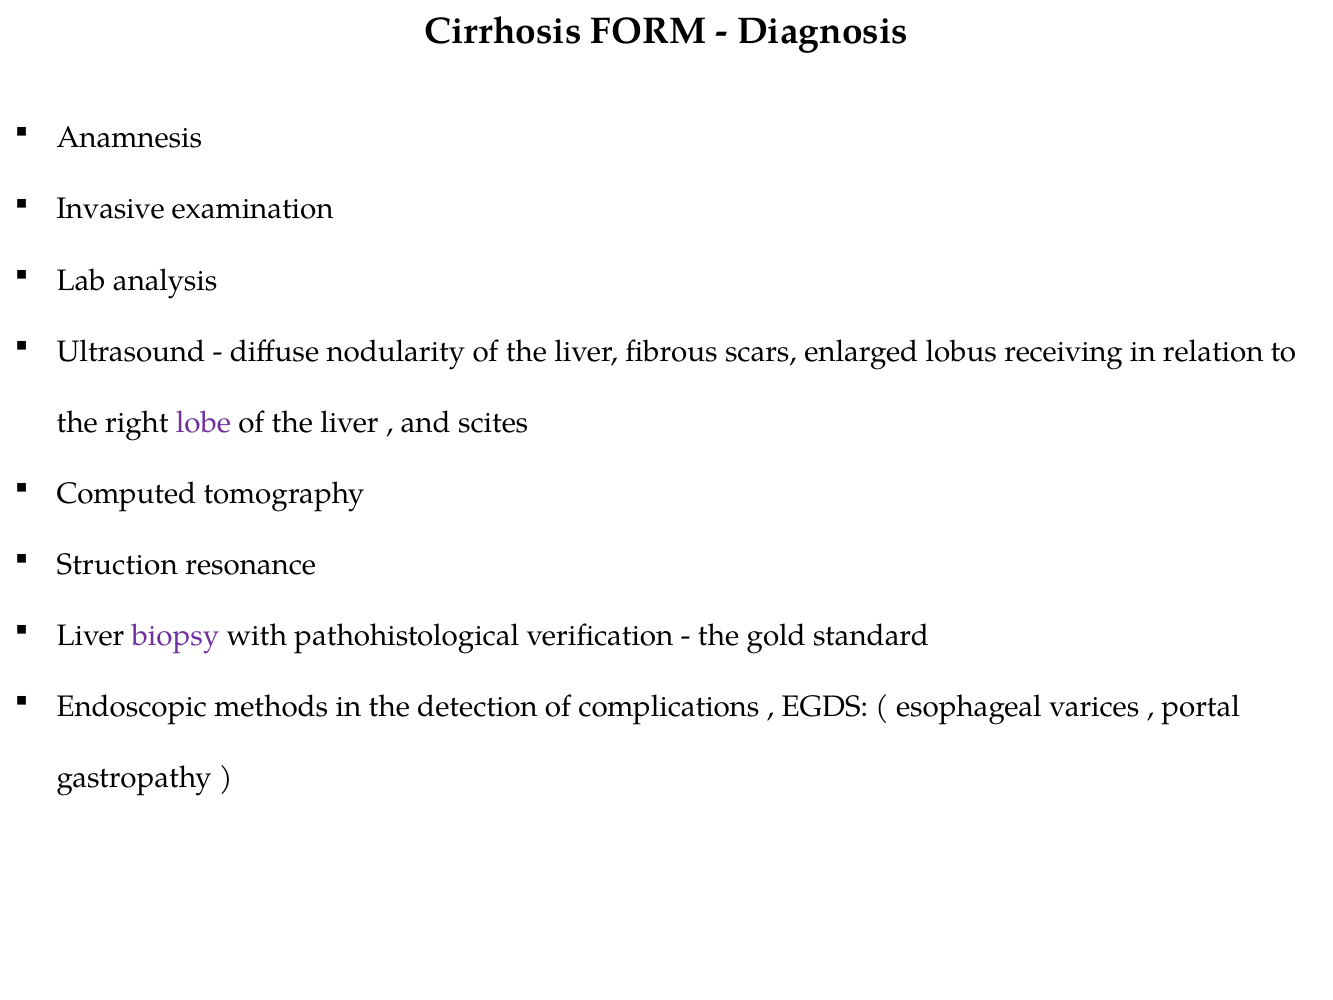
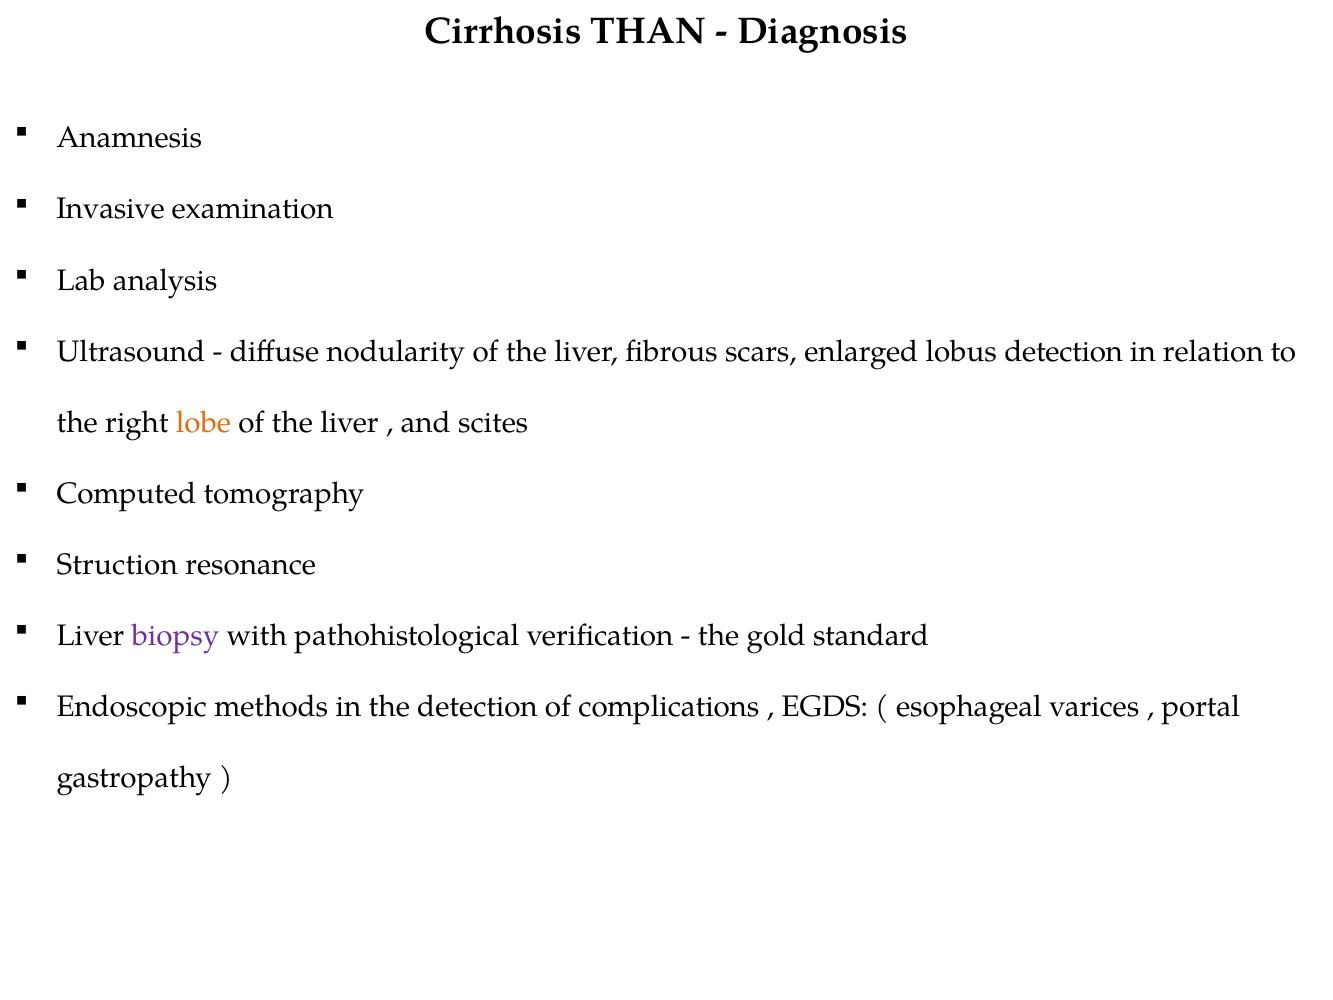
FORM: FORM -> THAN
lobus receiving: receiving -> detection
lobe colour: purple -> orange
